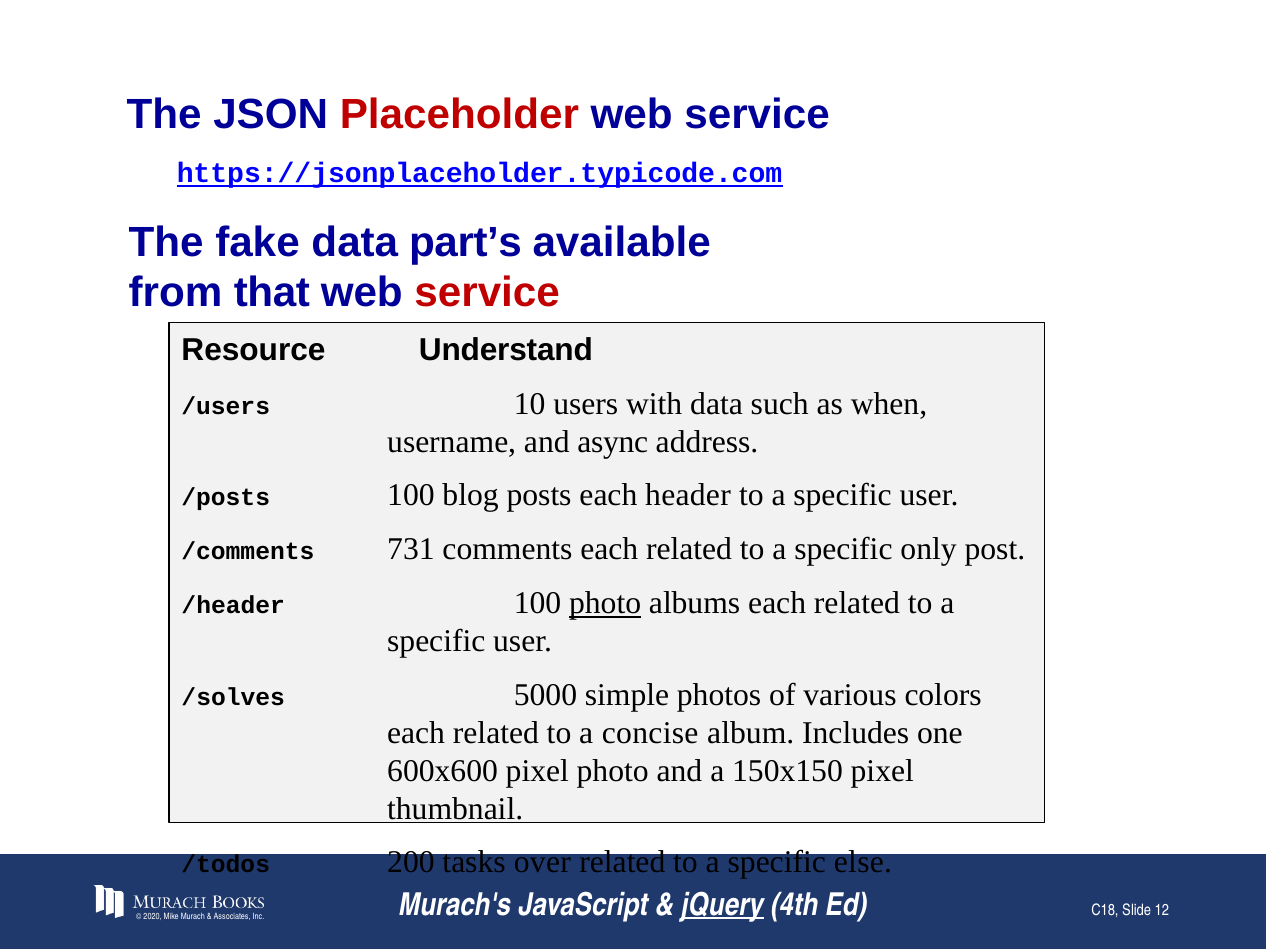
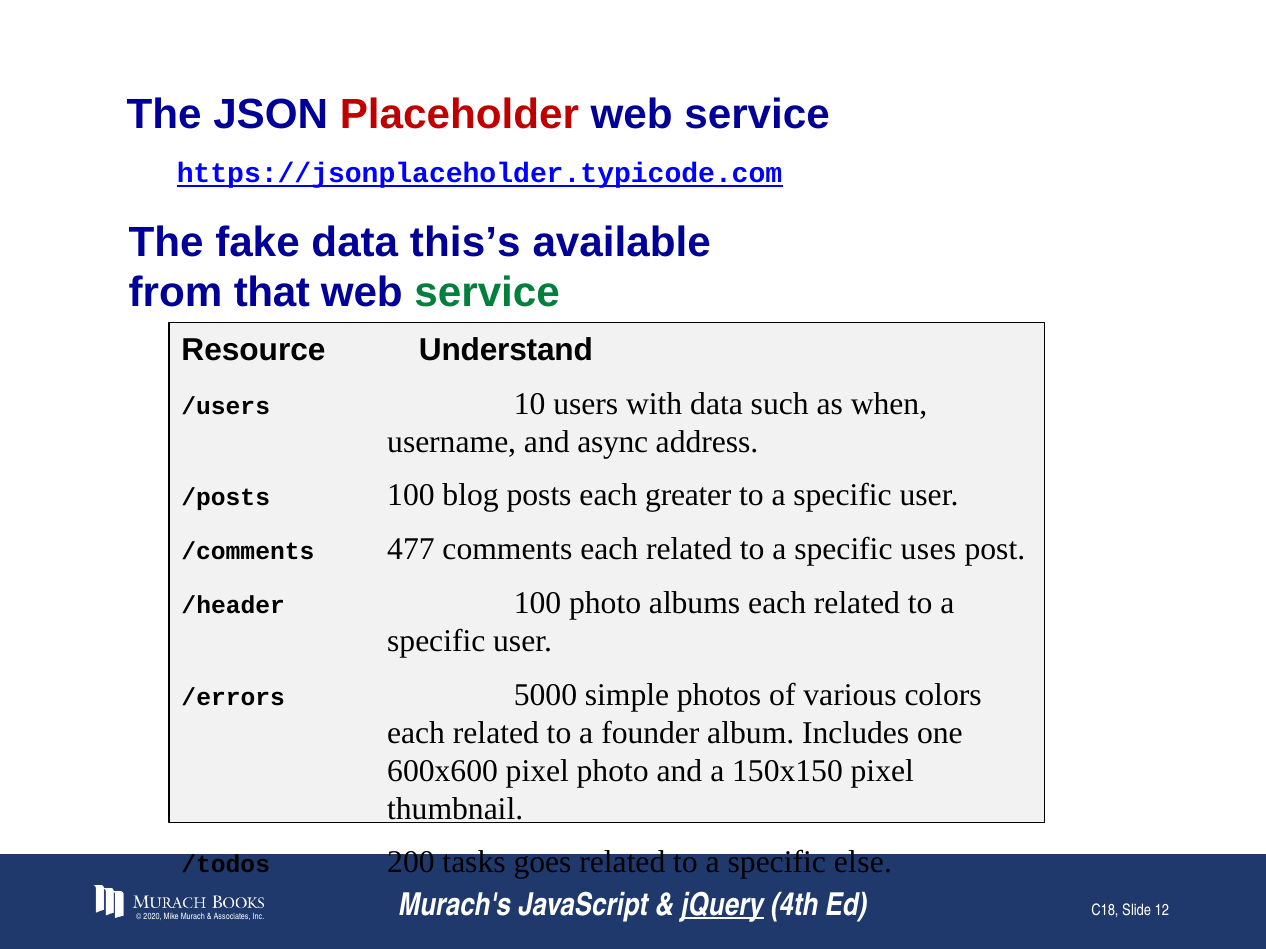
part’s: part’s -> this’s
service at (487, 293) colour: red -> green
header: header -> greater
731: 731 -> 477
only: only -> uses
photo at (605, 603) underline: present -> none
/solves: /solves -> /errors
concise: concise -> founder
over: over -> goes
